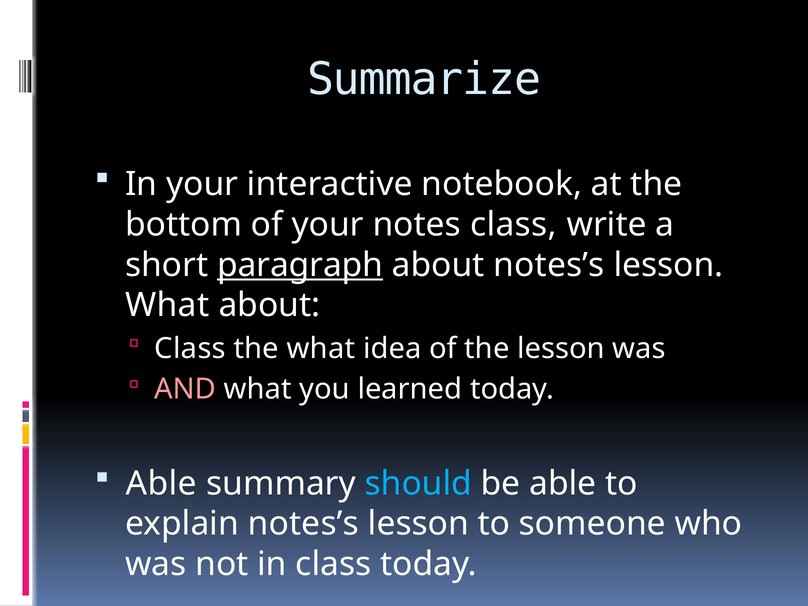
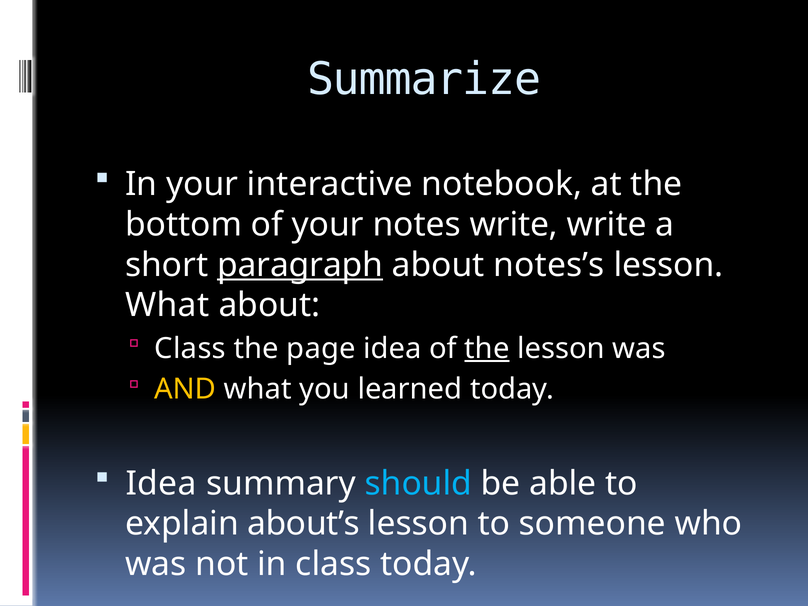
notes class: class -> write
the what: what -> page
the at (487, 349) underline: none -> present
AND colour: pink -> yellow
Able at (161, 483): Able -> Idea
explain notes’s: notes’s -> about’s
